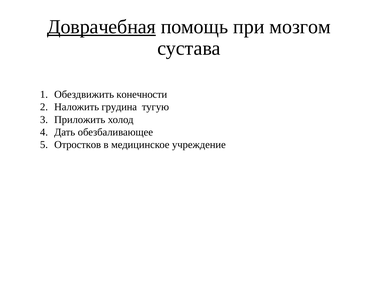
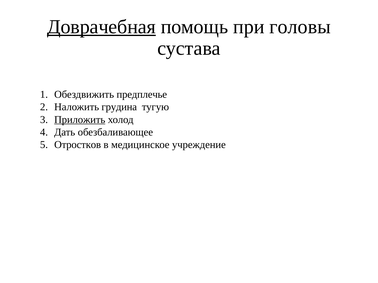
мозгом: мозгом -> головы
конечности: конечности -> предплечье
Приложить underline: none -> present
